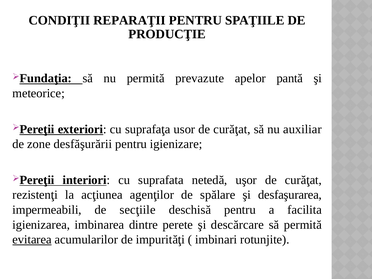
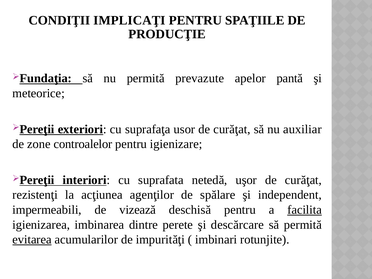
REPARAŢII: REPARAŢII -> IMPLICAŢI
desfăşurării: desfăşurării -> controalelor
desfaşurarea: desfaşurarea -> independent
secţiile: secţiile -> vizează
facilita underline: none -> present
